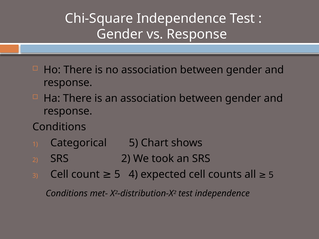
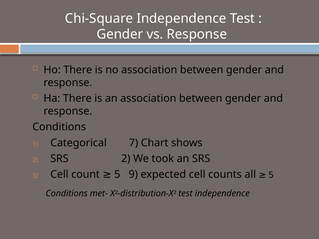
Categorical 5: 5 -> 7
4: 4 -> 9
